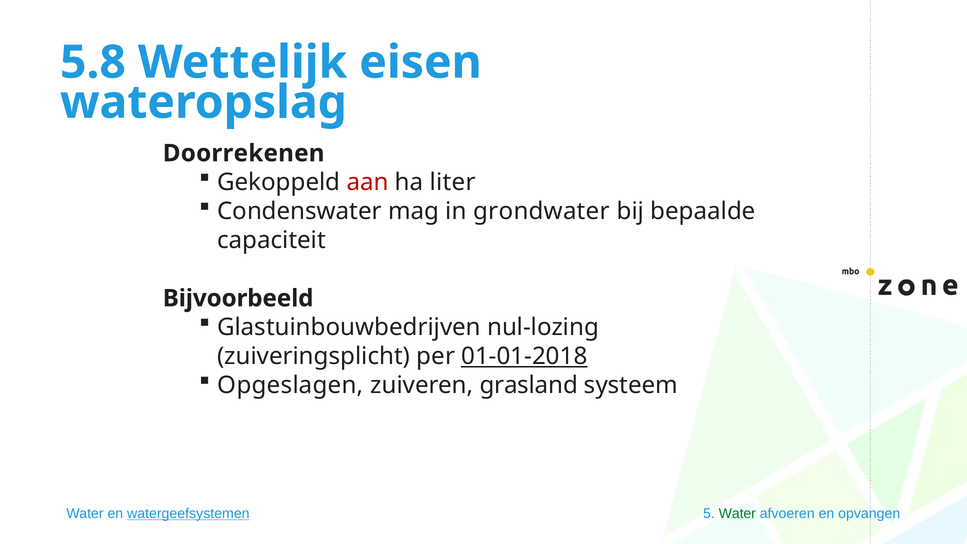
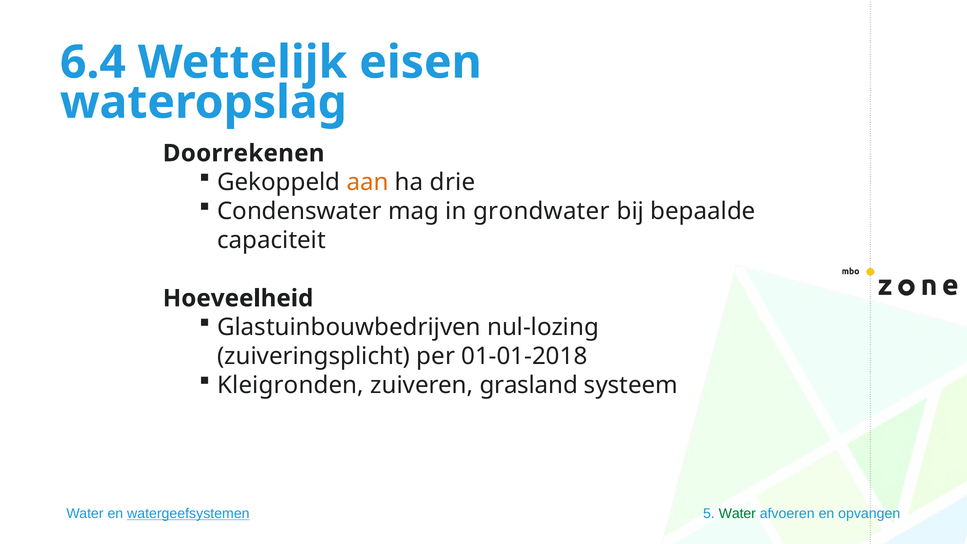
5.8: 5.8 -> 6.4
aan colour: red -> orange
liter: liter -> drie
Bijvoorbeeld: Bijvoorbeeld -> Hoeveelheid
01-01-2018 underline: present -> none
Opgeslagen: Opgeslagen -> Kleigronden
